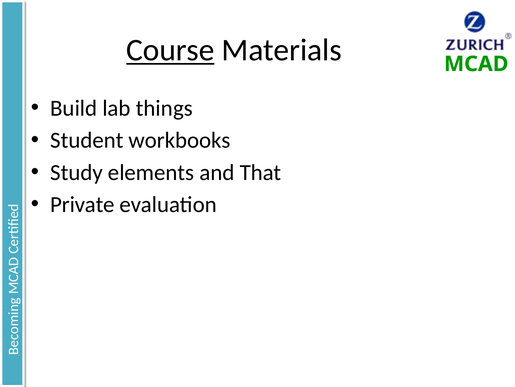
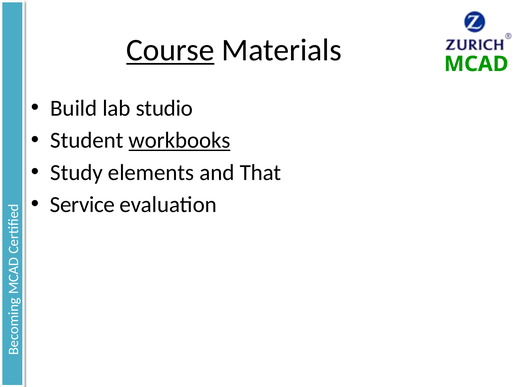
things: things -> studio
workbooks underline: none -> present
Private: Private -> Service
